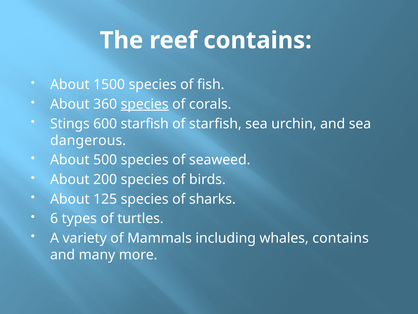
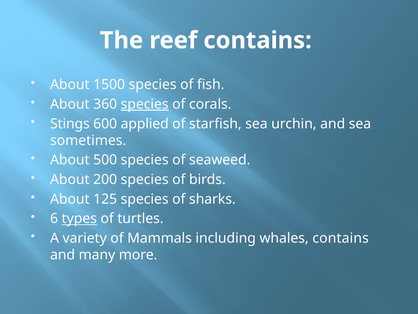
600 starfish: starfish -> applied
dangerous: dangerous -> sometimes
types underline: none -> present
